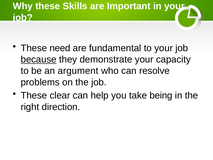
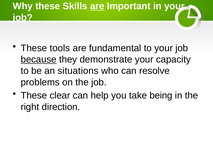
are at (97, 6) underline: none -> present
need: need -> tools
argument: argument -> situations
